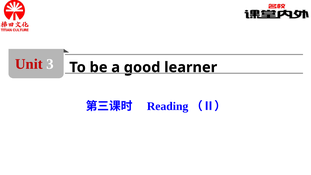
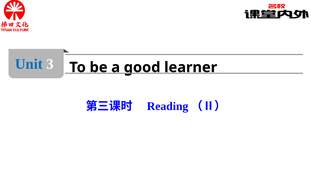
Unit colour: red -> blue
